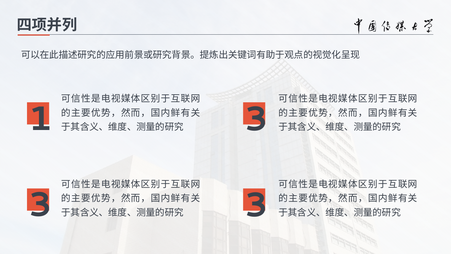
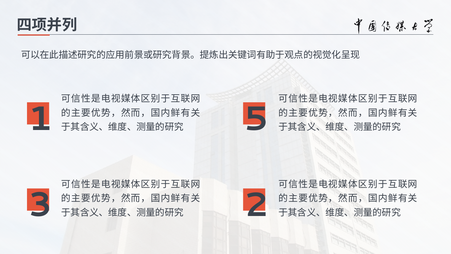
1 3: 3 -> 5
3 at (256, 205): 3 -> 2
